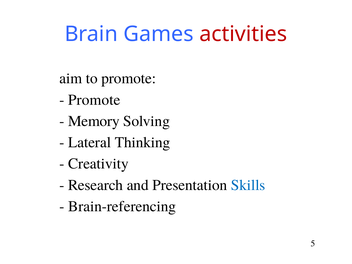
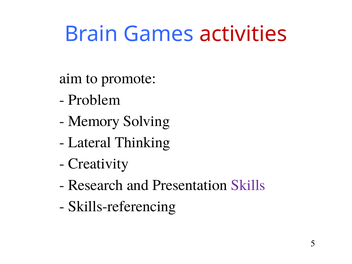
Promote at (94, 100): Promote -> Problem
Skills colour: blue -> purple
Brain-referencing: Brain-referencing -> Skills-referencing
